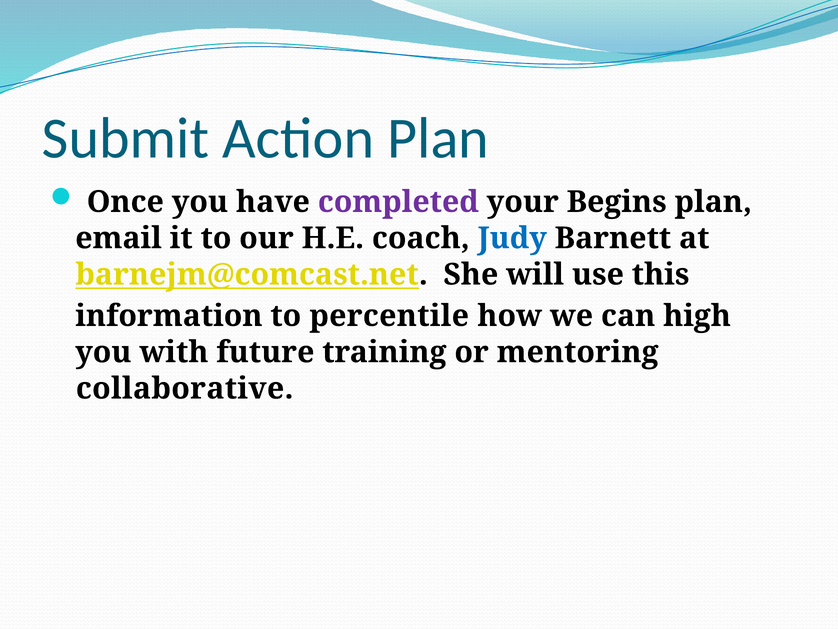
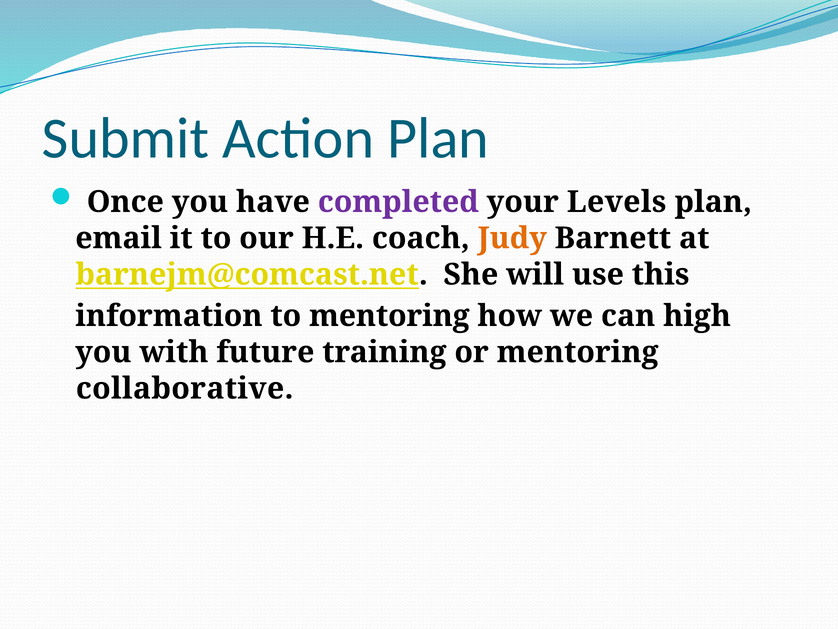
Begins: Begins -> Levels
Judy colour: blue -> orange
to percentile: percentile -> mentoring
